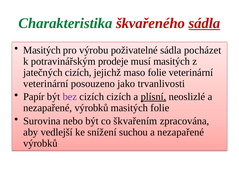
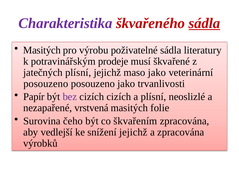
Charakteristika colour: green -> purple
pocházet: pocházet -> literatury
musí masitých: masitých -> škvařené
jatečných cizích: cizích -> plísní
maso folie: folie -> jako
veterinární at (46, 83): veterinární -> posouzeno
plísní at (153, 96) underline: present -> none
výrobků at (91, 107): výrobků -> vrstvená
nebo: nebo -> čeho
snížení suchou: suchou -> jejichž
nezapařené at (181, 132): nezapařené -> zpracována
